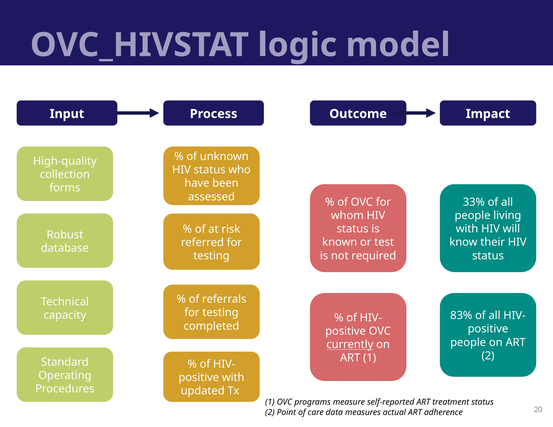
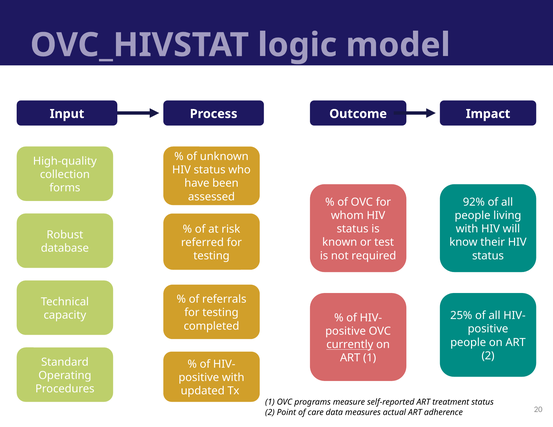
33%: 33% -> 92%
83%: 83% -> 25%
